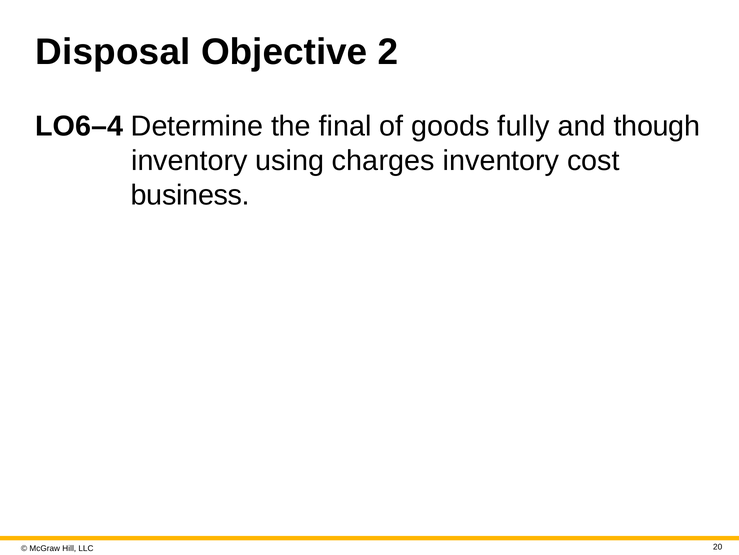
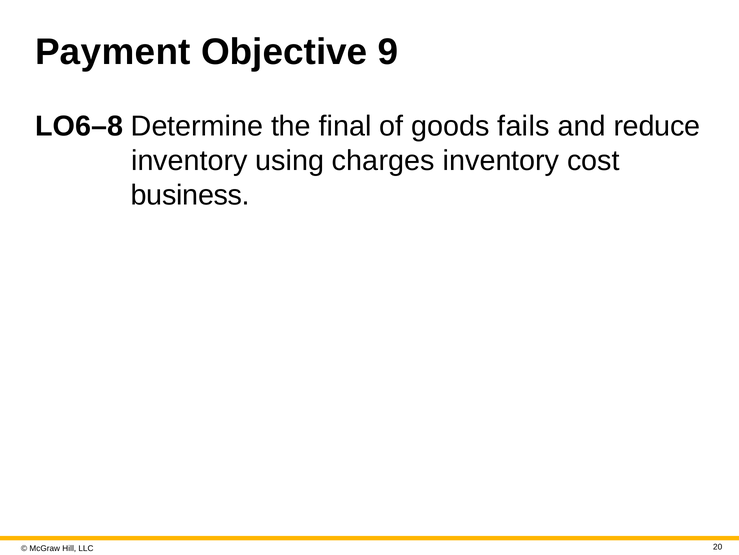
Disposal: Disposal -> Payment
2: 2 -> 9
O6–4: O6–4 -> O6–8
fully: fully -> fails
though: though -> reduce
